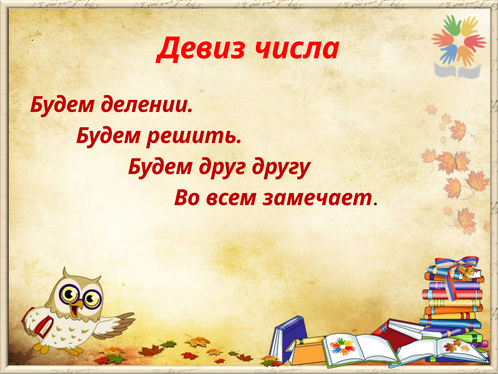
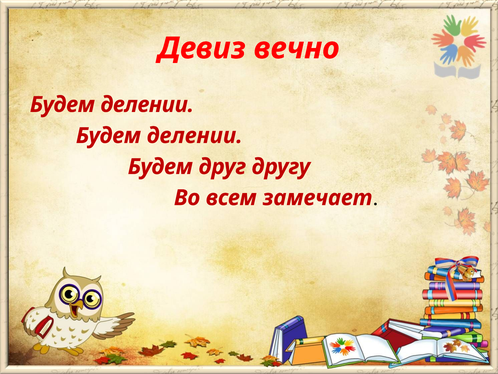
числа: числа -> вечно
решить at (195, 136): решить -> делении
